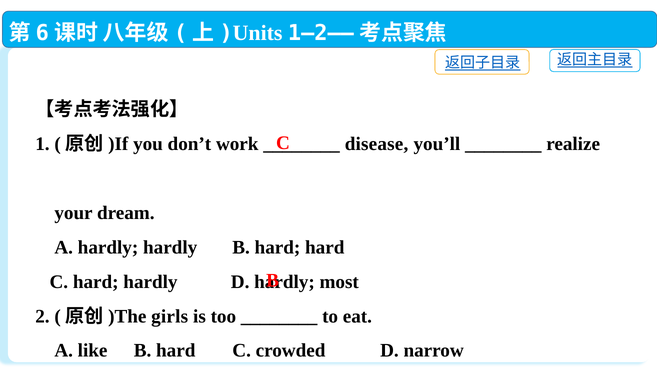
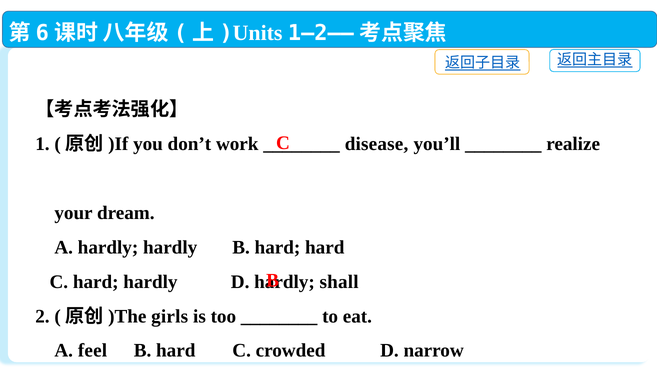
most: most -> shall
like: like -> feel
